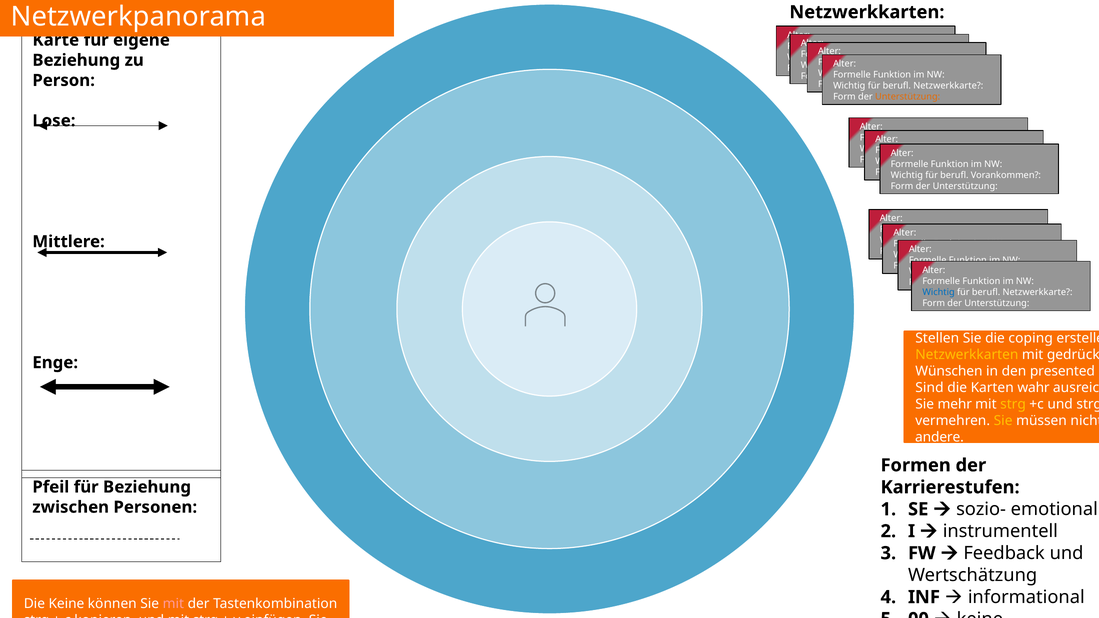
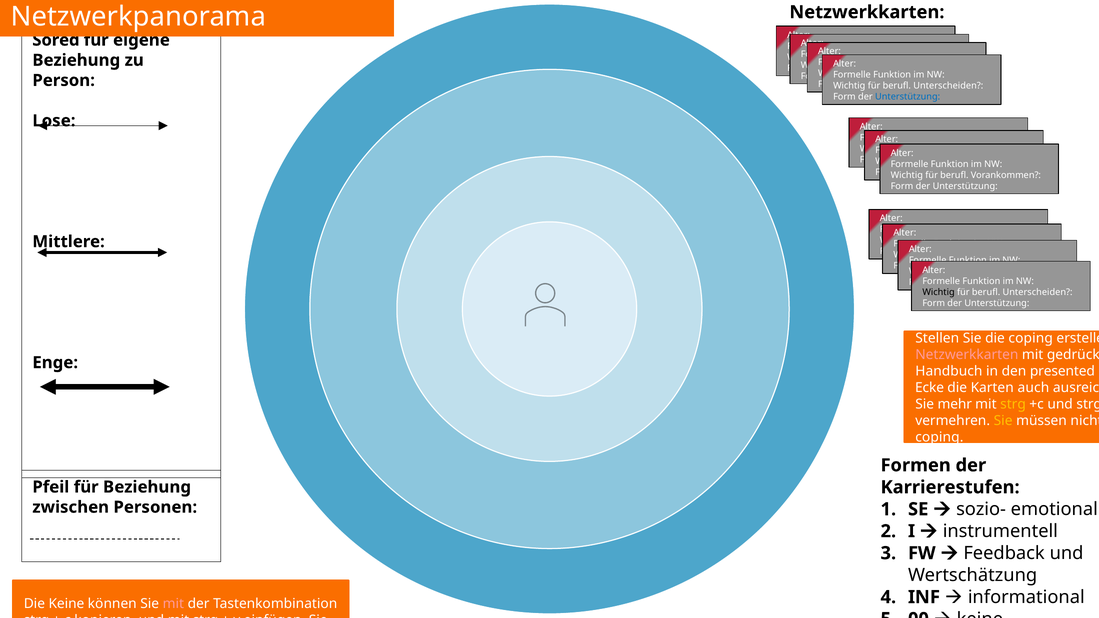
Karte: Karte -> Sored
Netzwerkkarte at (948, 86): Netzwerkkarte -> Unterscheiden
Unterstützung at (908, 97) colour: orange -> blue
Wichtig at (939, 292) colour: blue -> black
Netzwerkkarte at (1038, 292): Netzwerkkarte -> Unterscheiden
Netzwerkkarten at (967, 355) colour: yellow -> pink
Wünschen: Wünschen -> Handbuch
Sind: Sind -> Ecke
wahr: wahr -> auch
andere at (939, 437): andere -> coping
